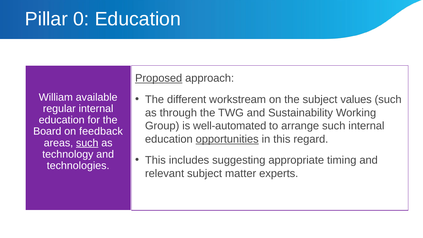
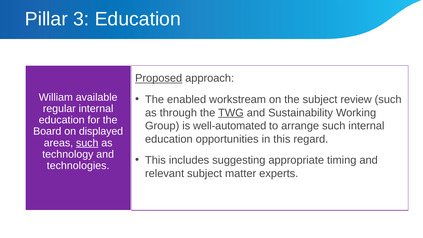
0: 0 -> 3
different: different -> enabled
values: values -> review
TWG underline: none -> present
feedback: feedback -> displayed
opportunities underline: present -> none
